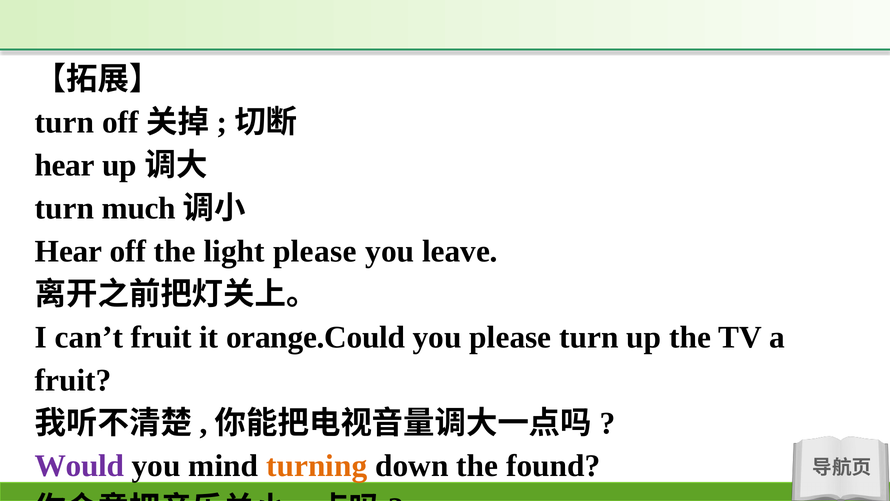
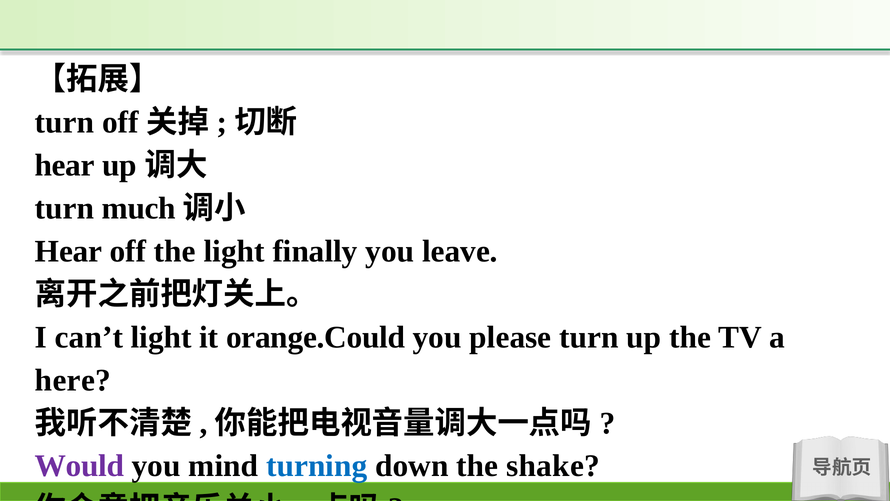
light please: please -> finally
can’t fruit: fruit -> light
fruit at (73, 380): fruit -> here
turning colour: orange -> blue
found: found -> shake
